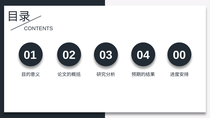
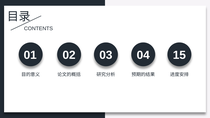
00: 00 -> 15
